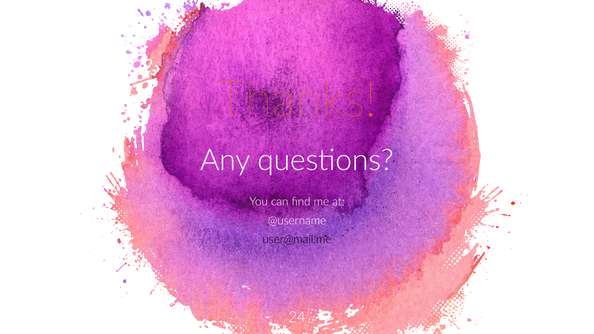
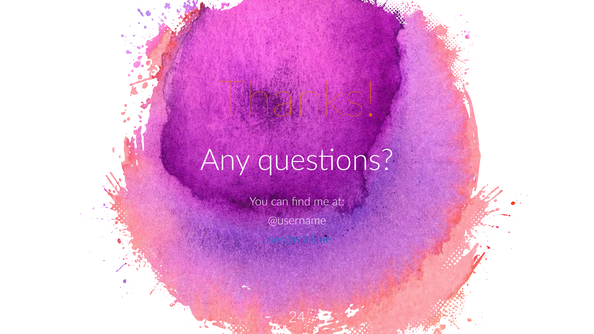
user@mail.me colour: black -> blue
